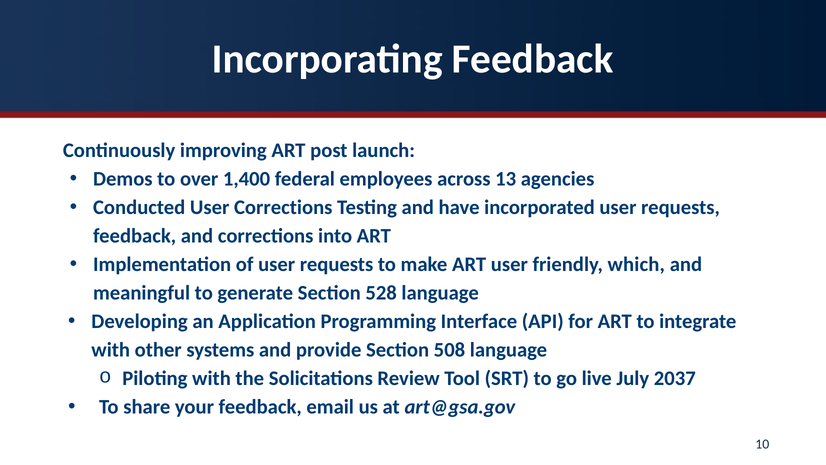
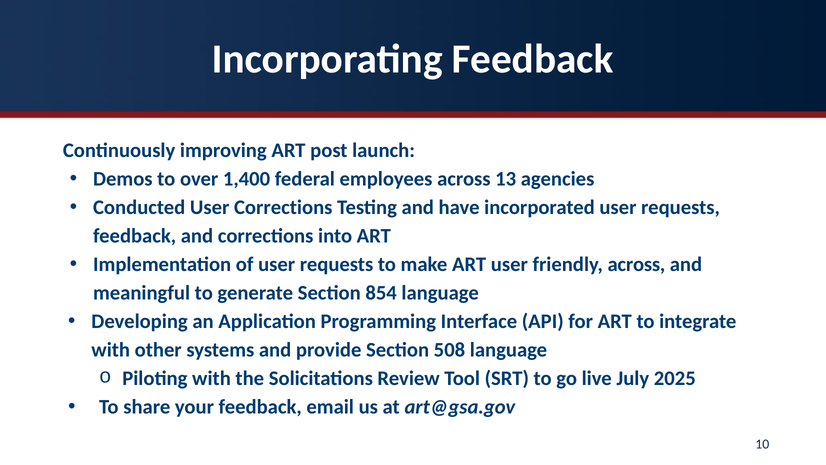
friendly which: which -> across
528: 528 -> 854
2037: 2037 -> 2025
